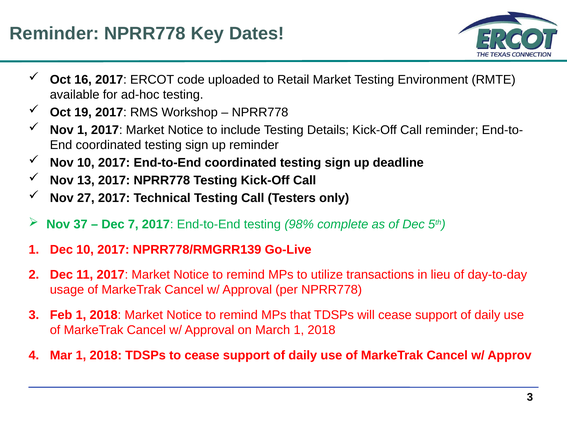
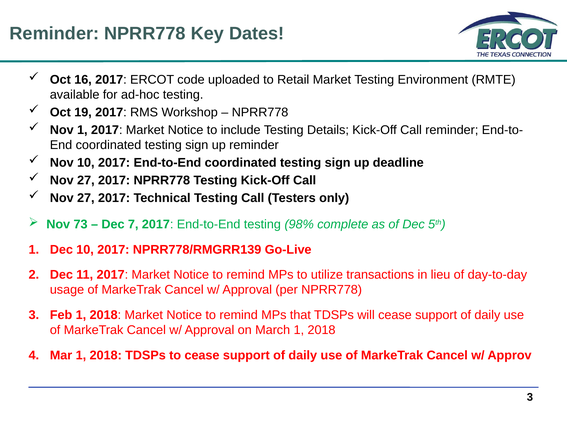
13 at (86, 180): 13 -> 27
37: 37 -> 73
